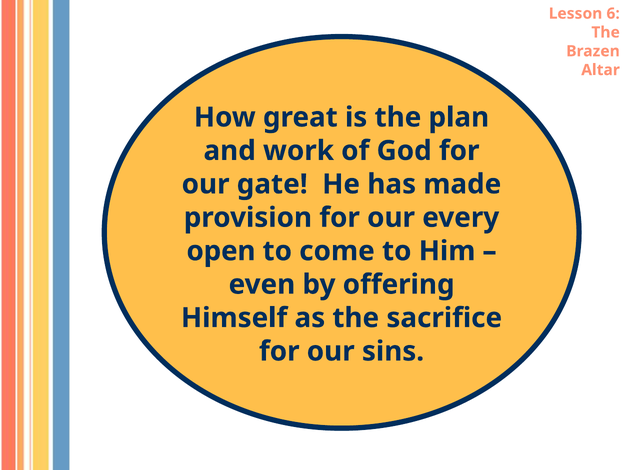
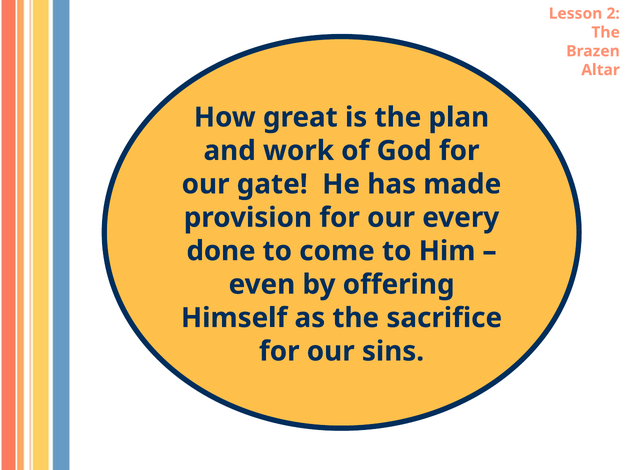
6: 6 -> 2
open: open -> done
